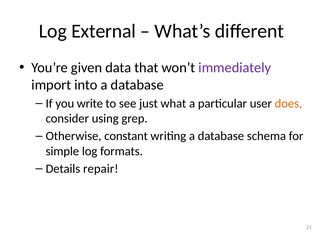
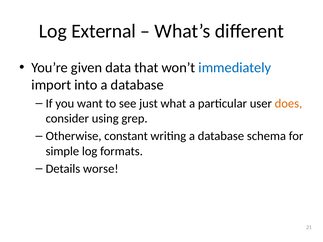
immediately colour: purple -> blue
write: write -> want
repair: repair -> worse
